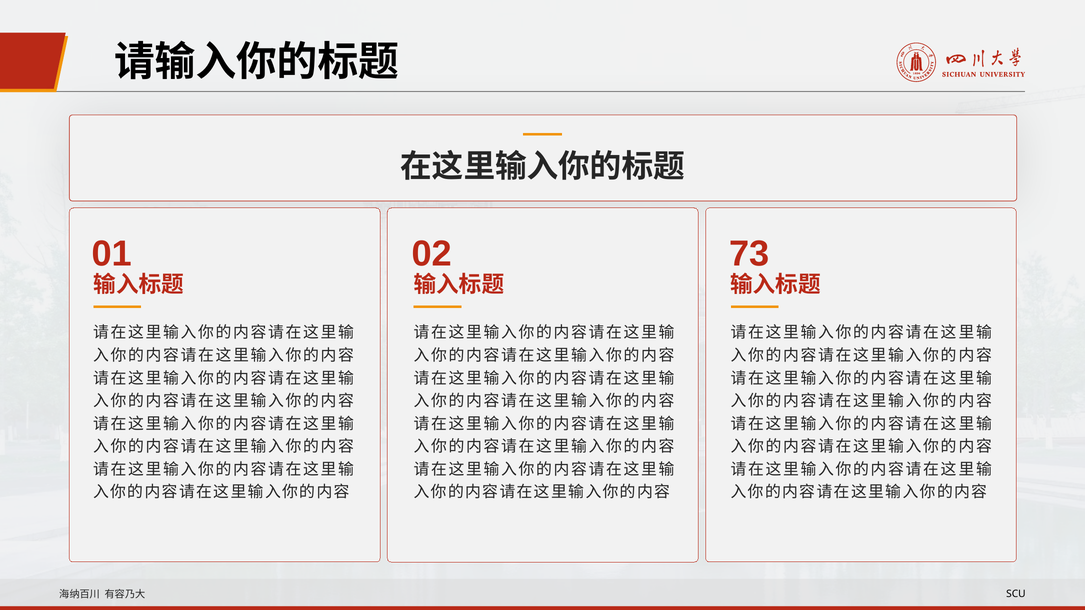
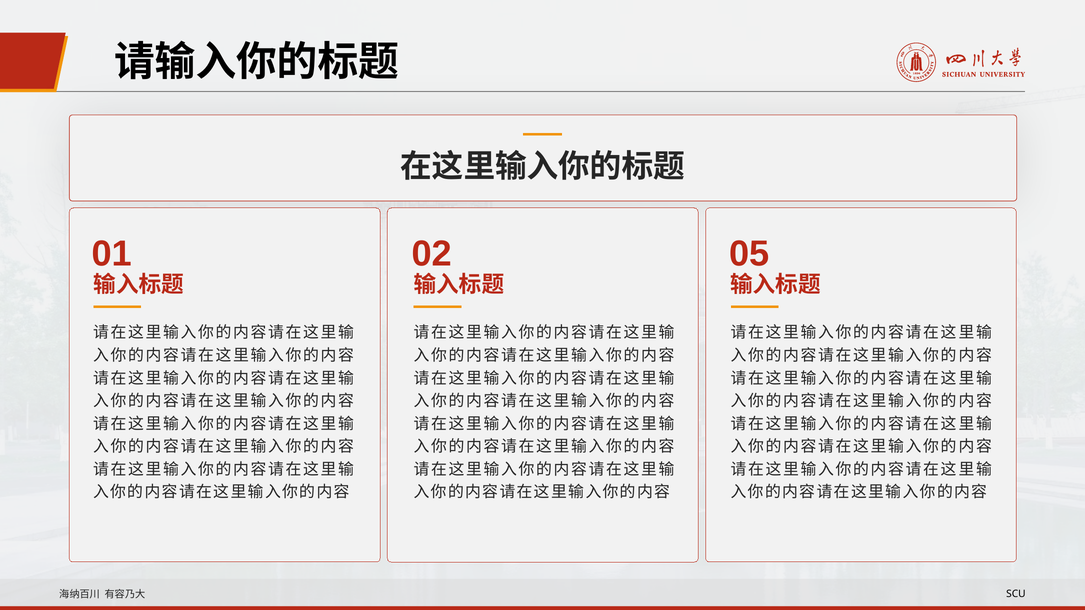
73: 73 -> 05
